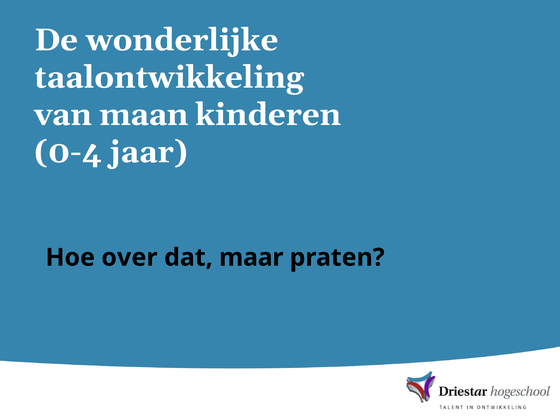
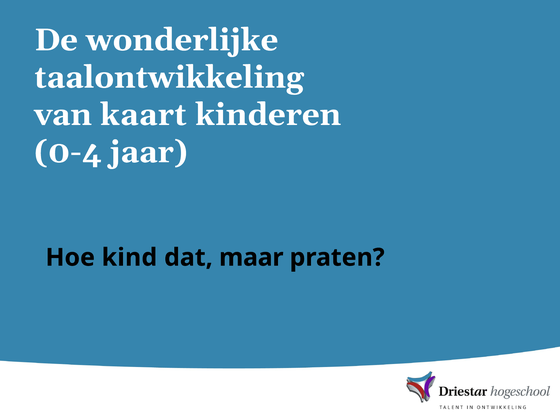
maan: maan -> kaart
over: over -> kind
